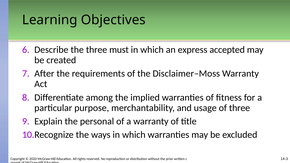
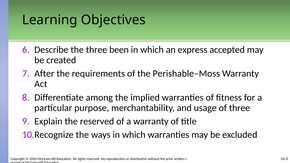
must: must -> been
Disclaimer–Moss: Disclaimer–Moss -> Perishable–Moss
the personal: personal -> reserved
